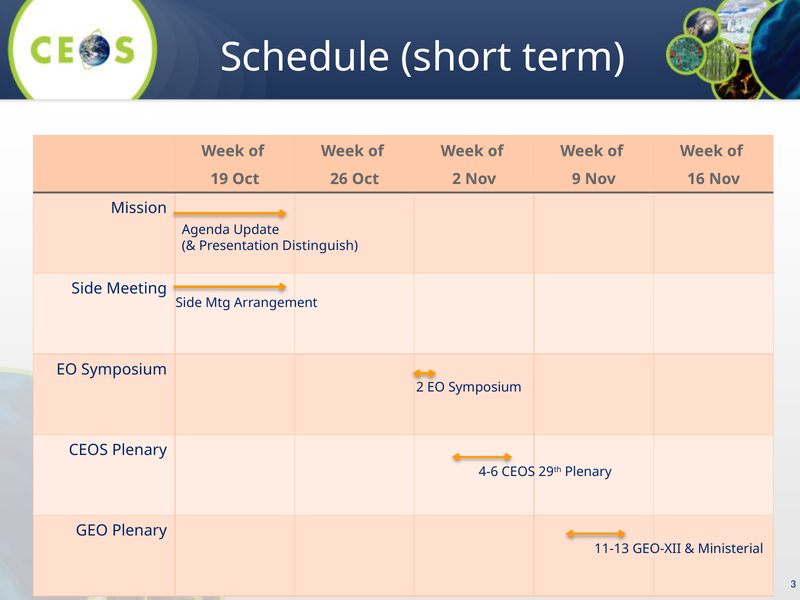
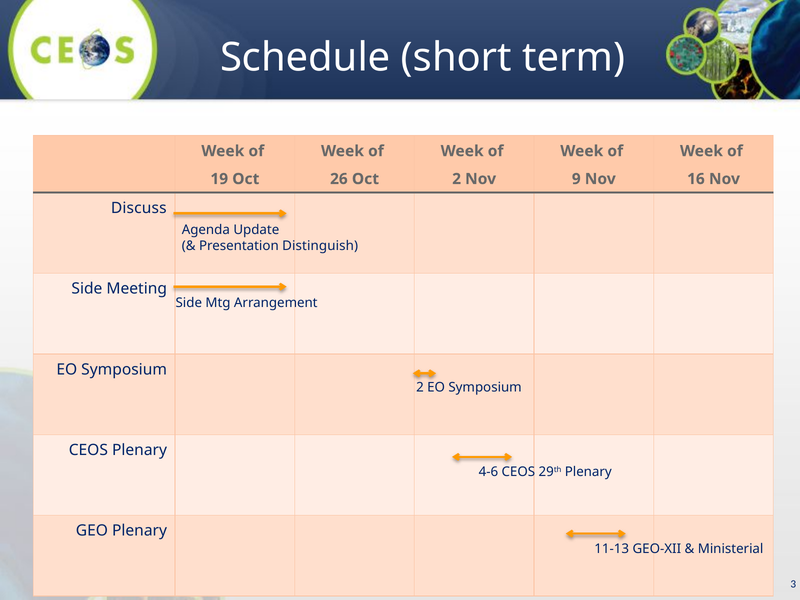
Mission: Mission -> Discuss
